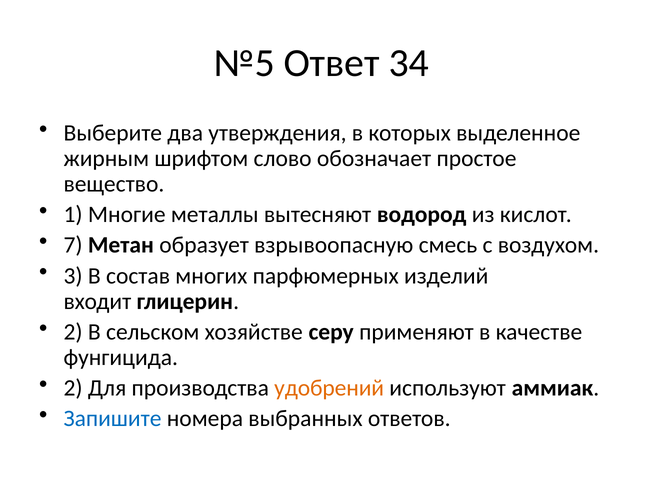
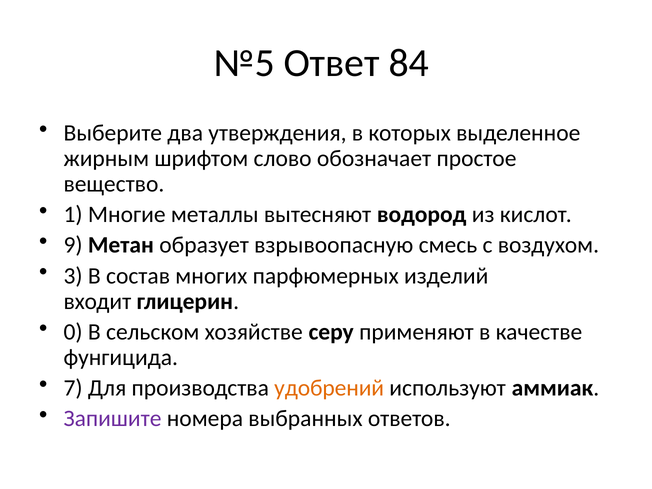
34: 34 -> 84
7: 7 -> 9
2 at (73, 332): 2 -> 0
2 at (73, 388): 2 -> 7
Запишите colour: blue -> purple
